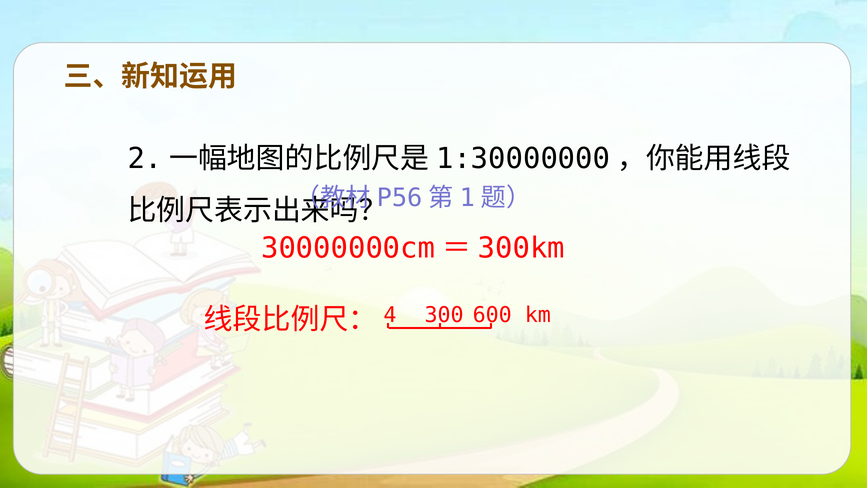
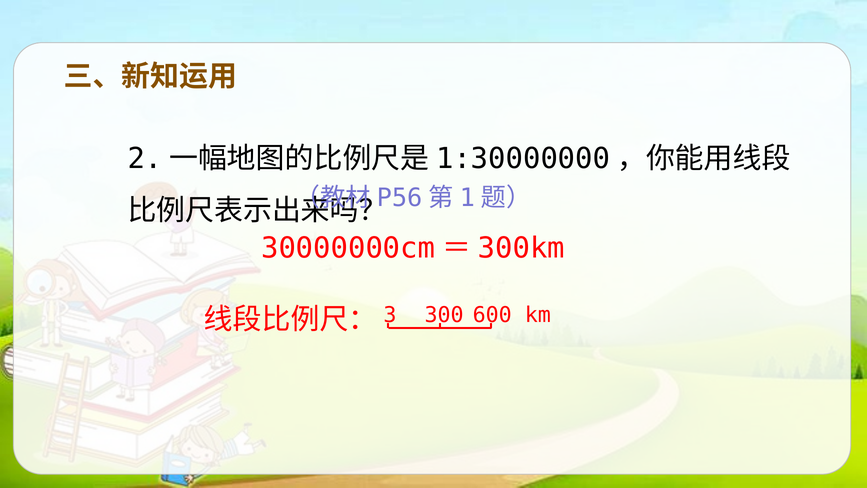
4: 4 -> 3
